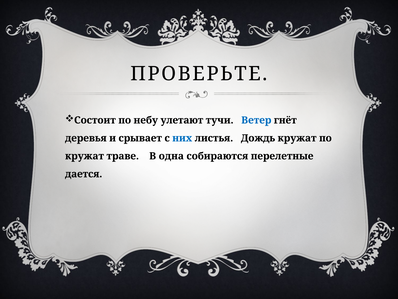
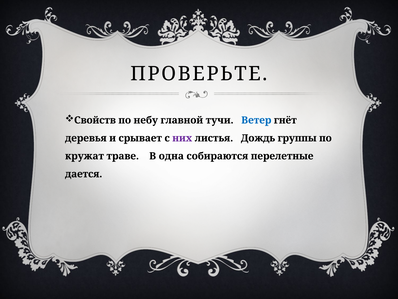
Состоит: Состоит -> Свойств
улетают: улетают -> главной
них colour: blue -> purple
Дождь кружат: кружат -> группы
